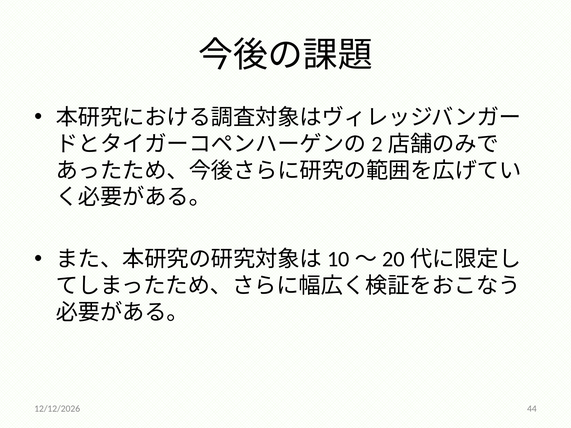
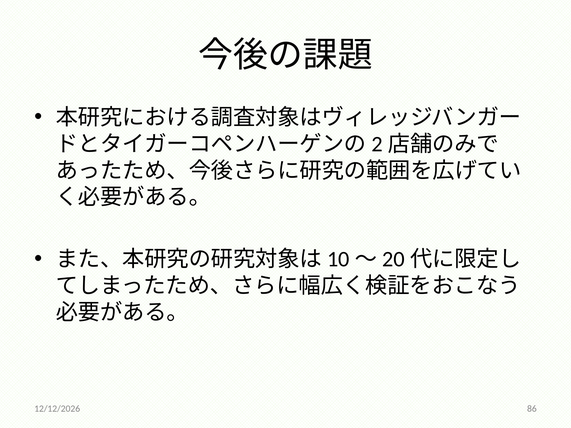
44: 44 -> 86
